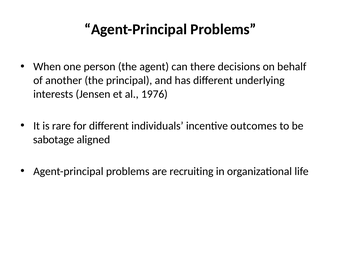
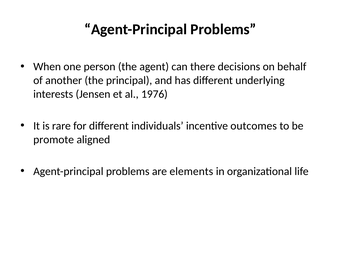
sabotage: sabotage -> promote
recruiting: recruiting -> elements
